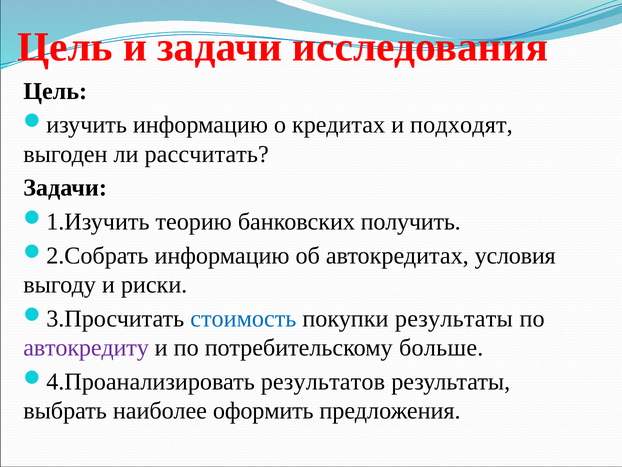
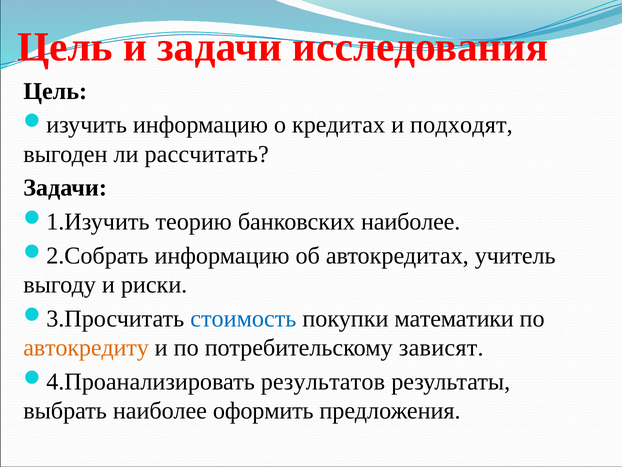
банковских получить: получить -> наиболее
условия: условия -> учитель
покупки результаты: результаты -> математики
автокредиту colour: purple -> orange
больше: больше -> зависят
